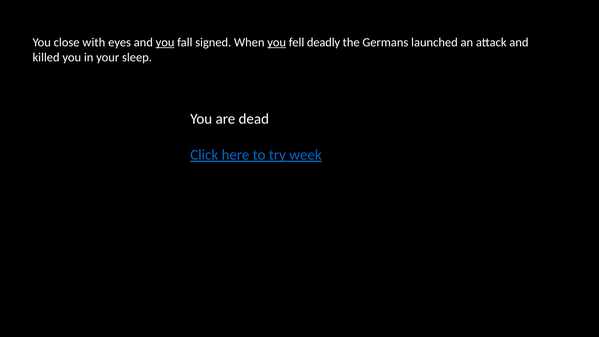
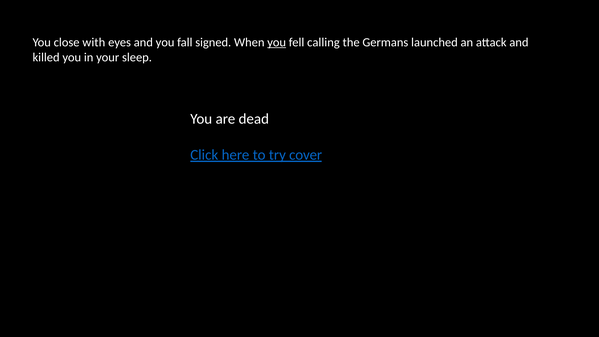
you at (165, 42) underline: present -> none
deadly: deadly -> calling
week: week -> cover
